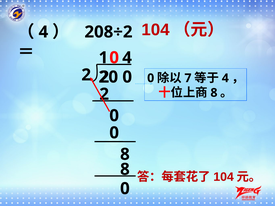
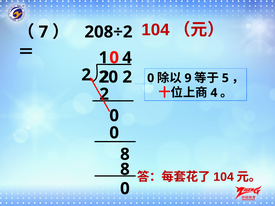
4 at (43, 32): 4 -> 7
0 at (127, 77): 0 -> 2
7: 7 -> 9
4 at (225, 78): 4 -> 5
8 at (214, 93): 8 -> 4
